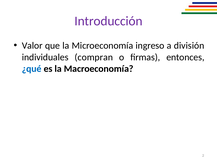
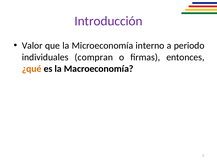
ingreso: ingreso -> interno
división: división -> periodo
¿qué colour: blue -> orange
